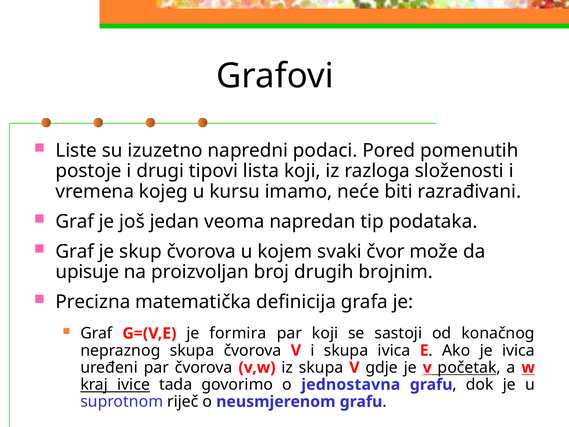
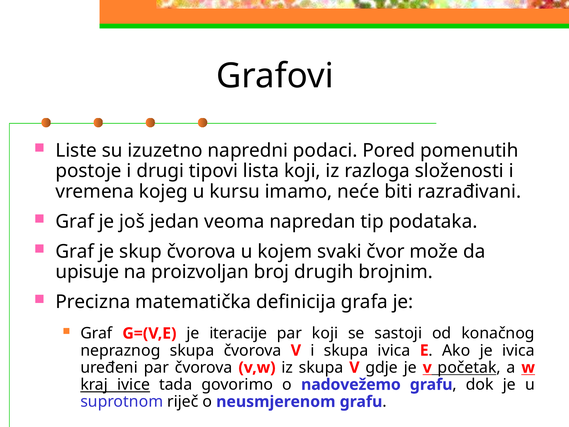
formira: formira -> iteracije
jednostavna: jednostavna -> nadovežemo
